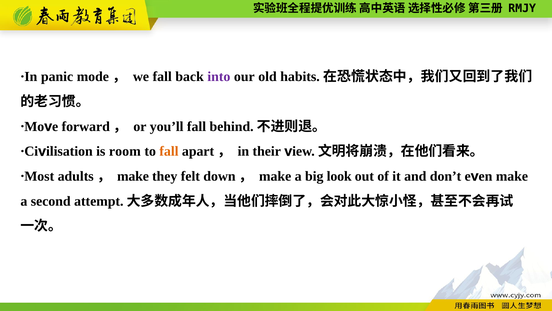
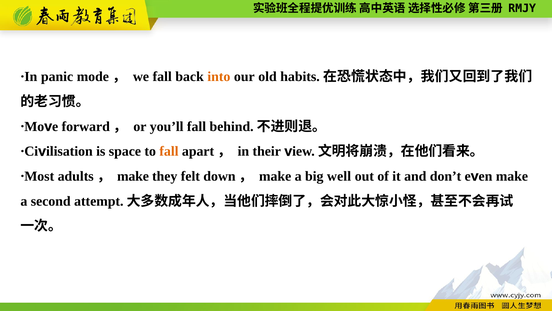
into colour: purple -> orange
room: room -> space
look: look -> well
